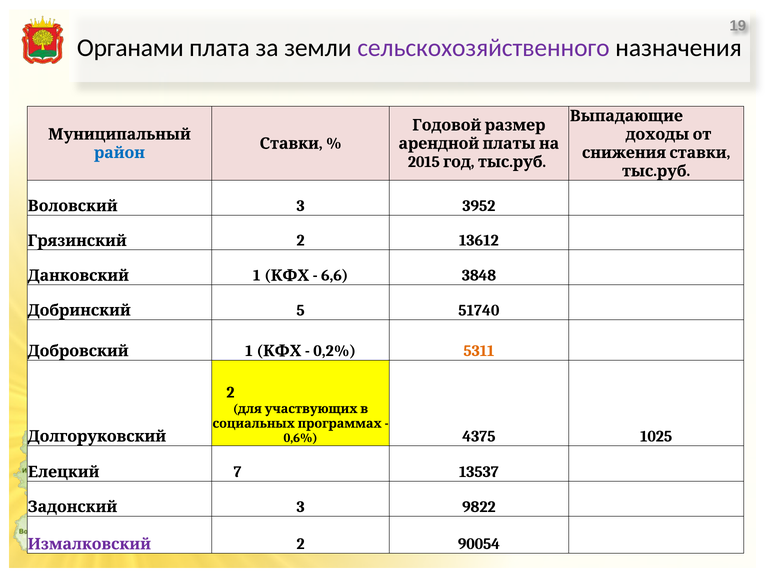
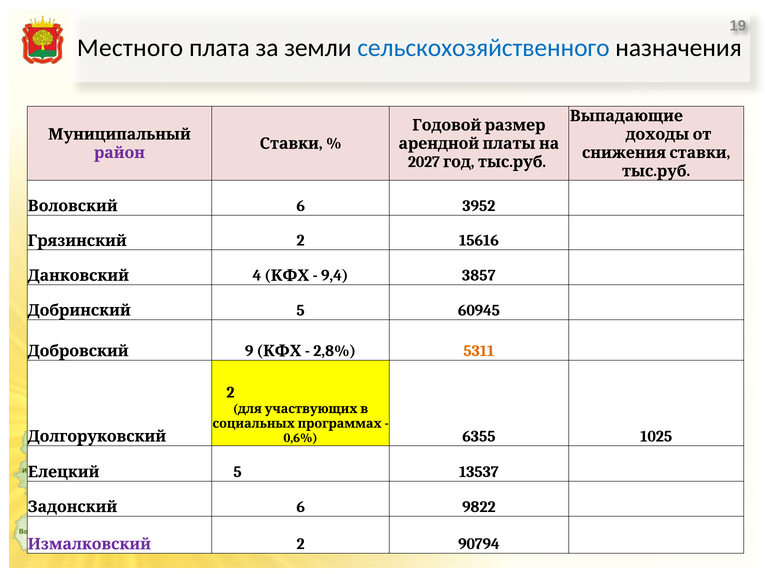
Органами: Органами -> Местного
сельскохозяйственного colour: purple -> blue
район colour: blue -> purple
2015: 2015 -> 2027
3 at (301, 206): 3 -> 6
13612: 13612 -> 15616
1 at (257, 275): 1 -> 4
6,6: 6,6 -> 9,4
3848: 3848 -> 3857
51740: 51740 -> 60945
1 at (249, 351): 1 -> 9
0,2%: 0,2% -> 2,8%
4375: 4375 -> 6355
7 at (237, 472): 7 -> 5
3 at (301, 507): 3 -> 6
90054: 90054 -> 90794
